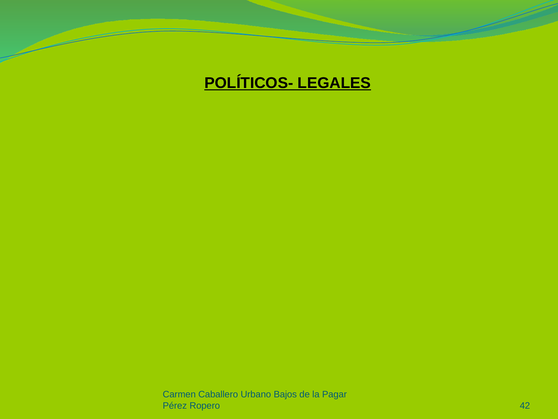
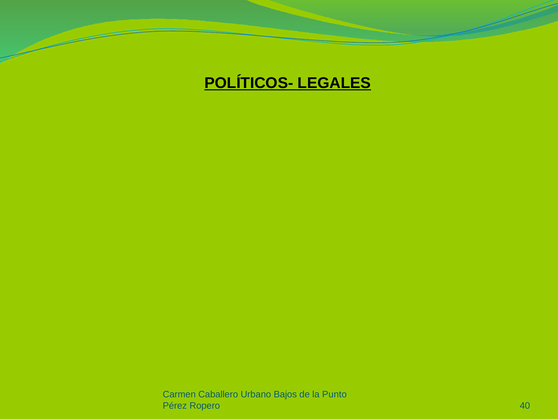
Pagar: Pagar -> Punto
42: 42 -> 40
